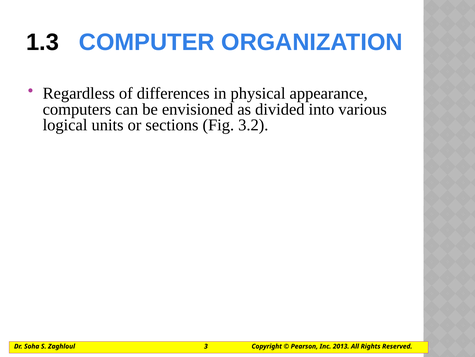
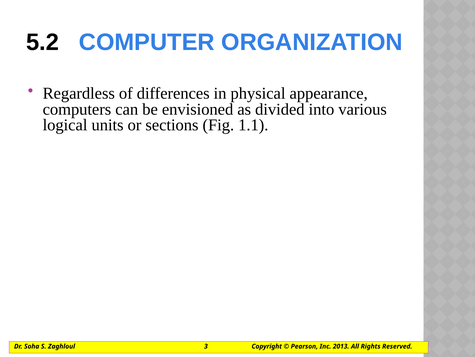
1.3: 1.3 -> 5.2
3.2: 3.2 -> 1.1
